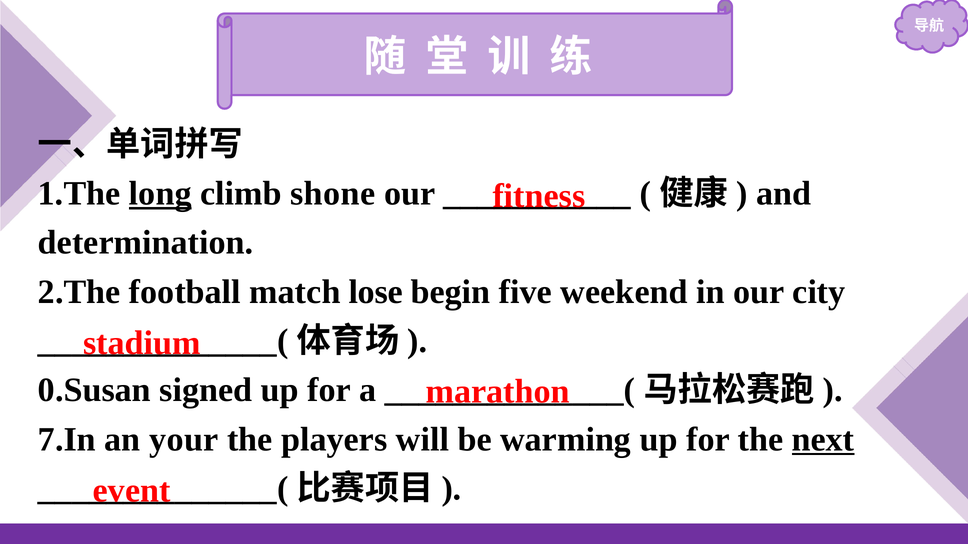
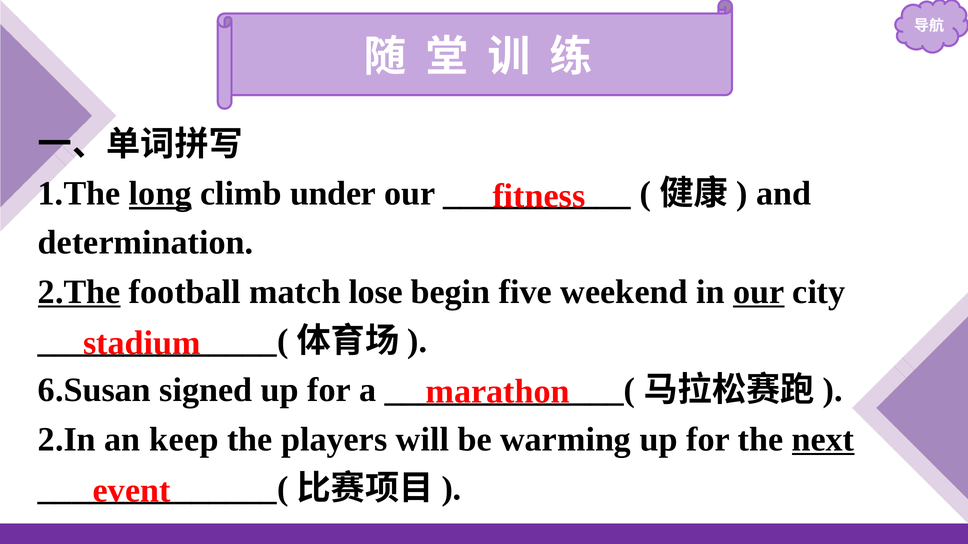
shone: shone -> under
2.The underline: none -> present
our at (759, 292) underline: none -> present
0.Susan: 0.Susan -> 6.Susan
7.In: 7.In -> 2.In
your: your -> keep
